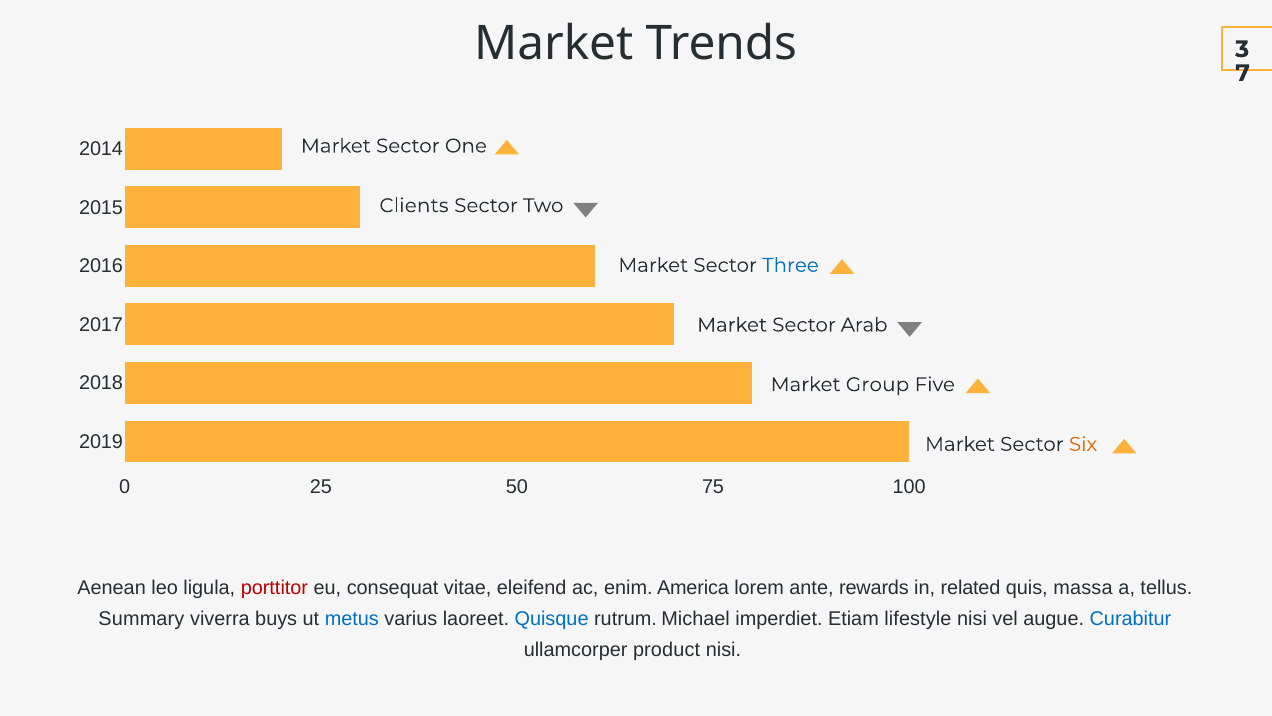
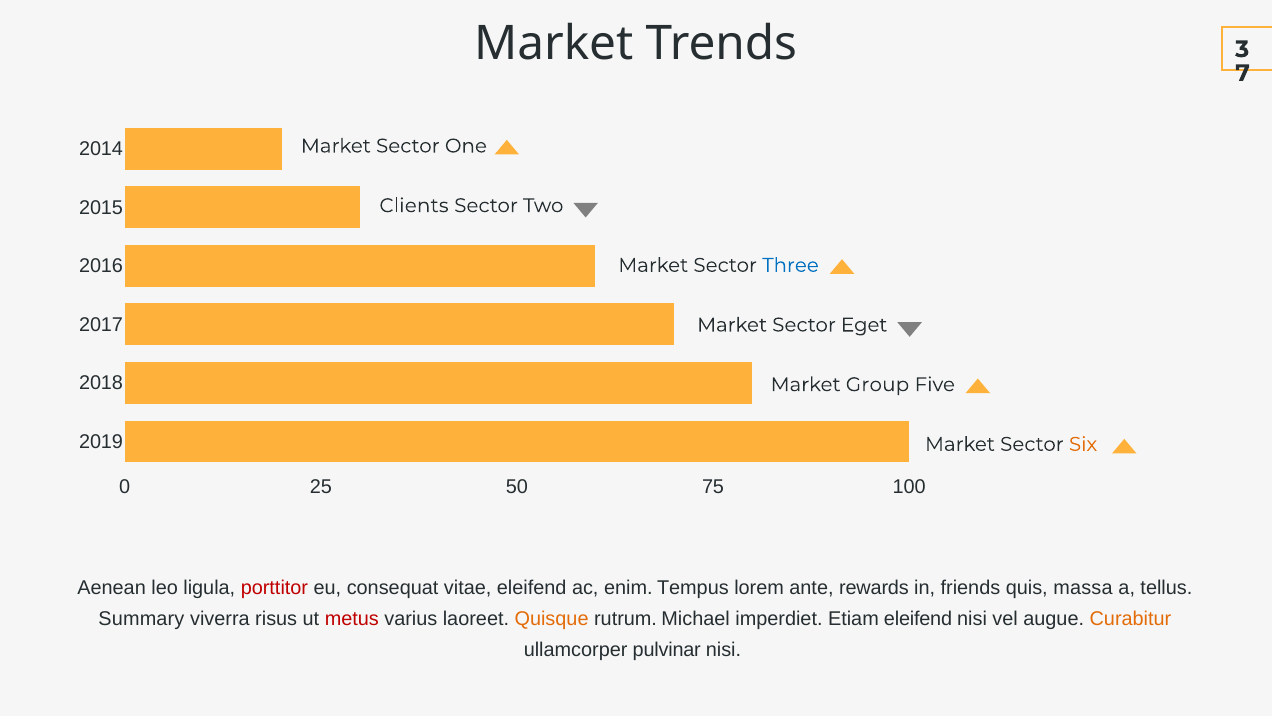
Arab: Arab -> Eget
America: America -> Tempus
related: related -> friends
buys: buys -> risus
metus colour: blue -> red
Quisque colour: blue -> orange
Etiam lifestyle: lifestyle -> eleifend
Curabitur colour: blue -> orange
product: product -> pulvinar
